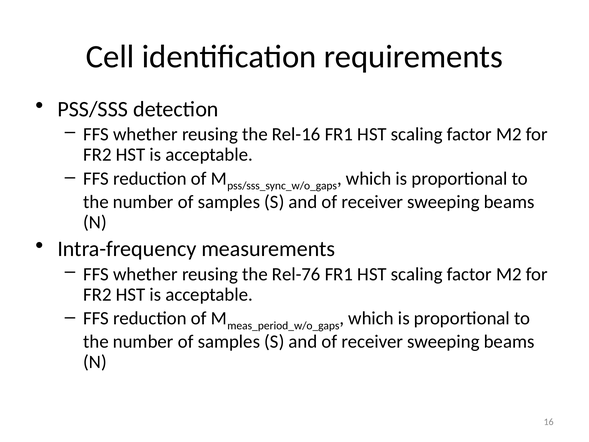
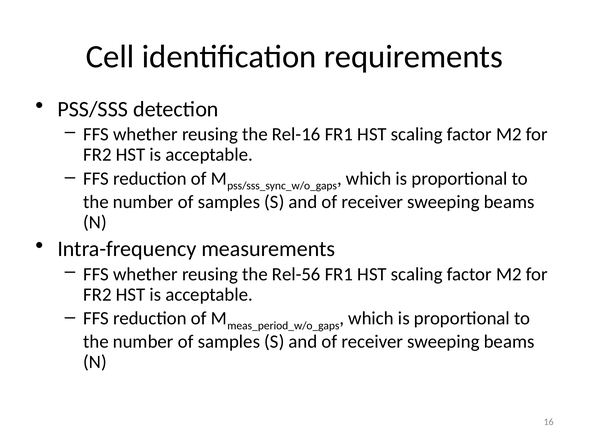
Rel-76: Rel-76 -> Rel-56
